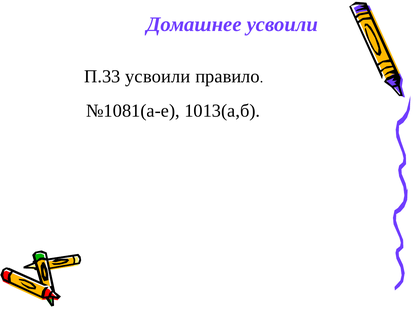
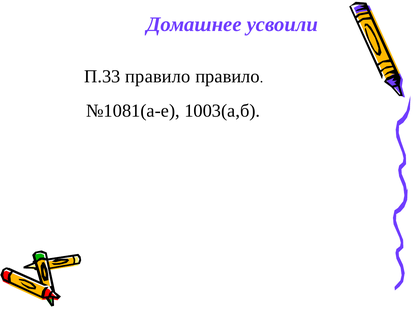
П.33 усвоили: усвоили -> правило
1013(а,б: 1013(а,б -> 1003(а,б
